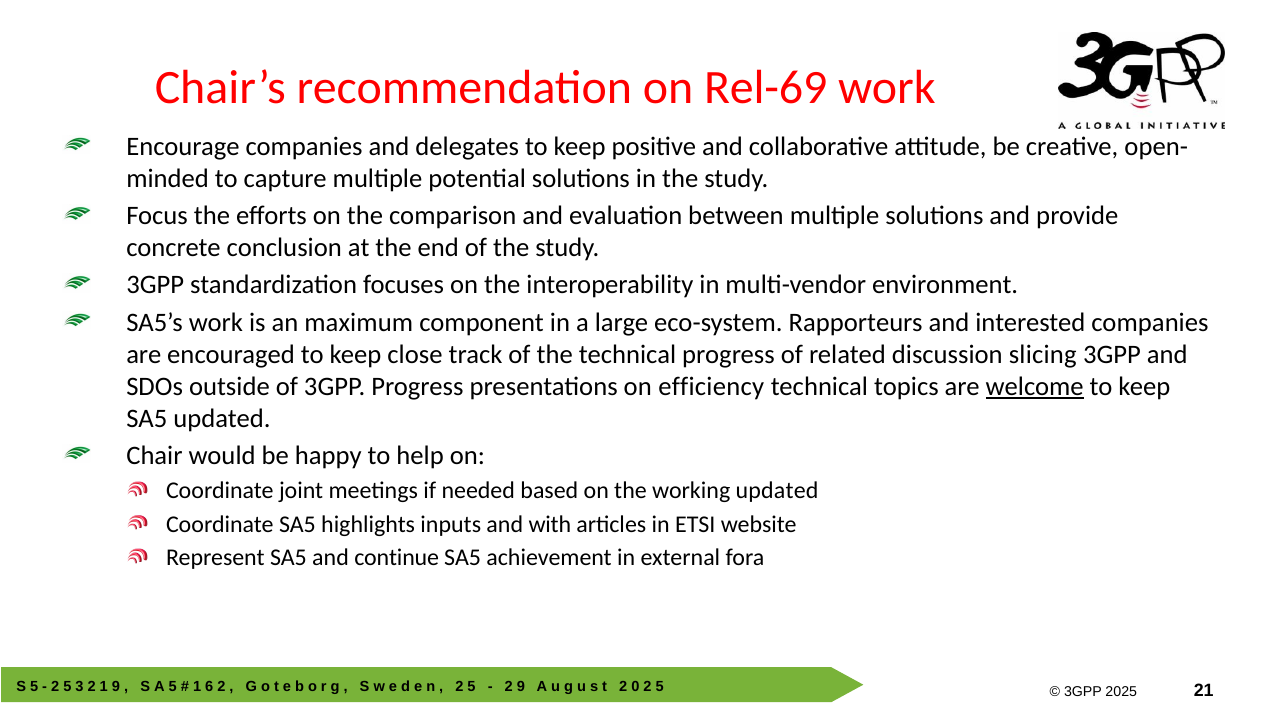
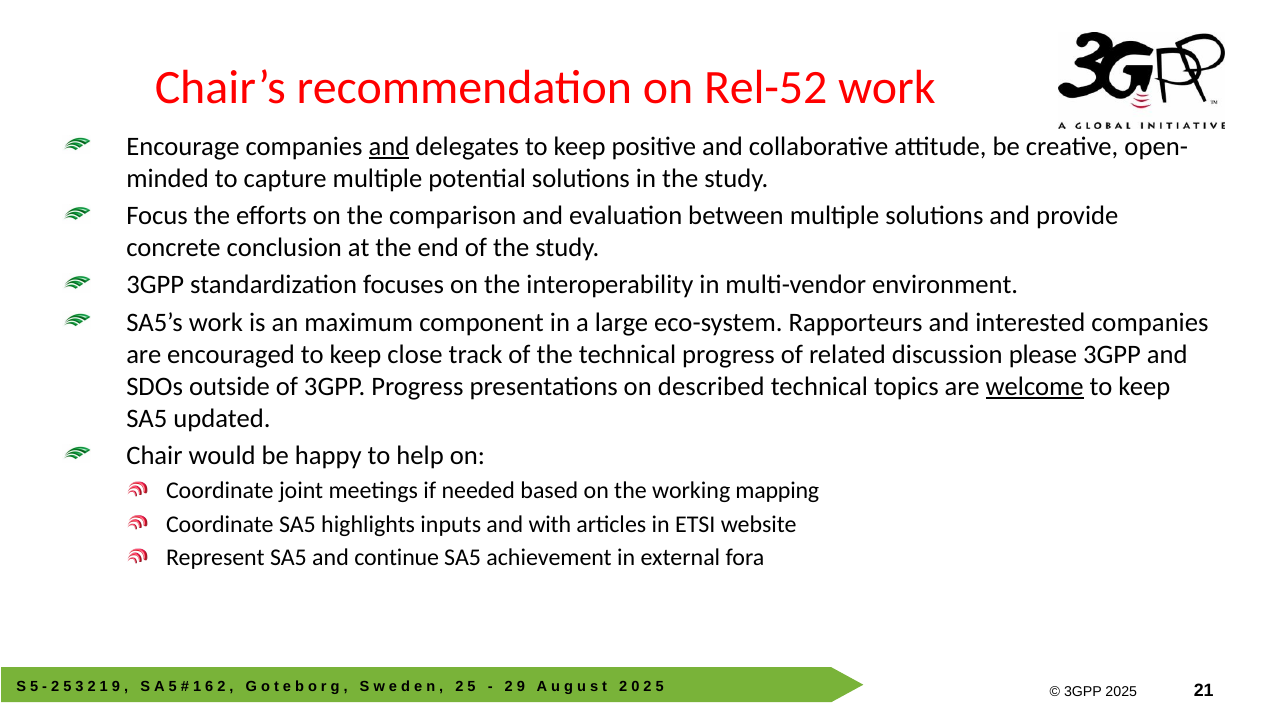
Rel-69: Rel-69 -> Rel-52
and at (389, 147) underline: none -> present
slicing: slicing -> please
efficiency: efficiency -> described
working updated: updated -> mapping
